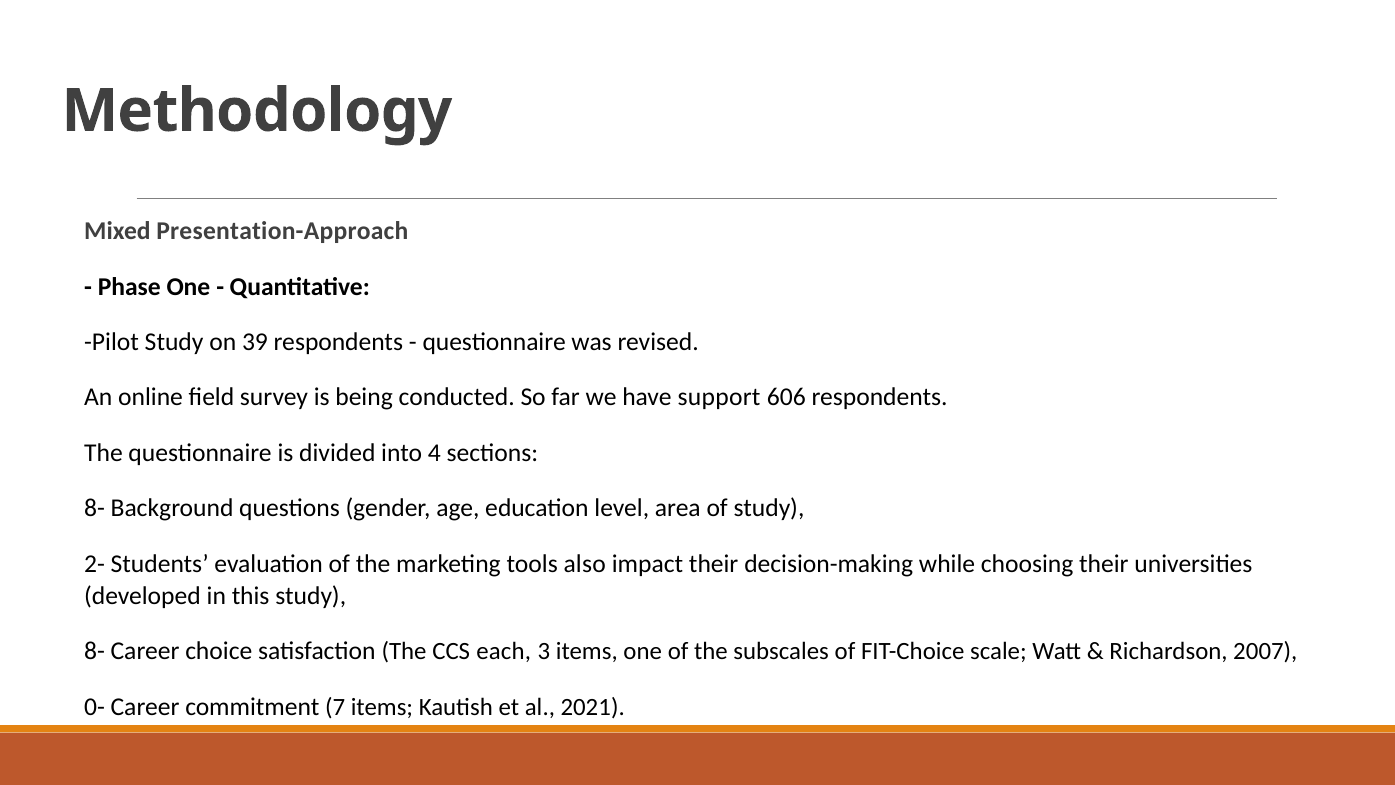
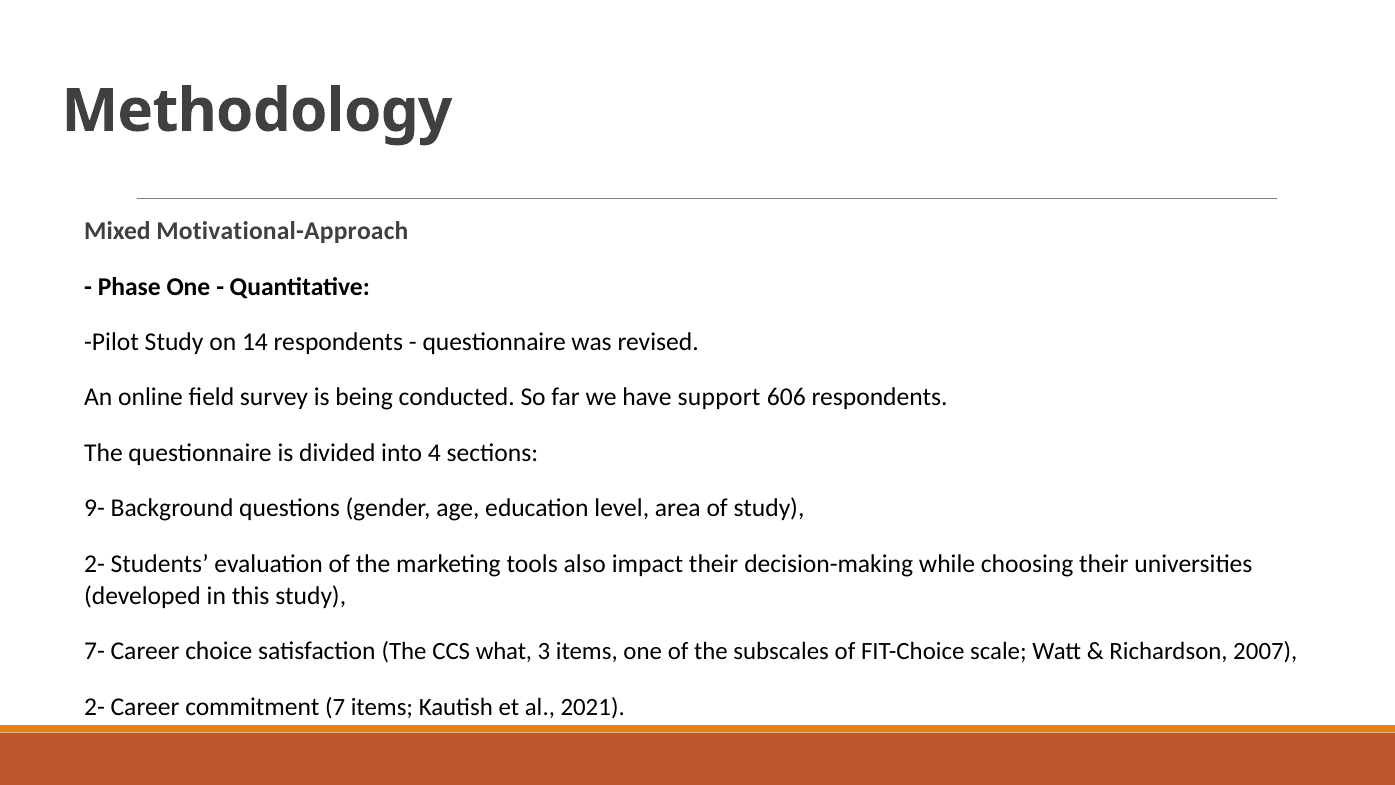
Presentation-Approach: Presentation-Approach -> Motivational-Approach
39: 39 -> 14
8- at (95, 508): 8- -> 9-
8- at (95, 651): 8- -> 7-
each: each -> what
0- at (95, 707): 0- -> 2-
